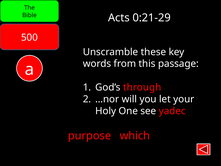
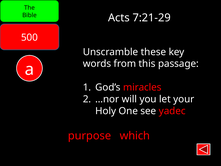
0:21-29: 0:21-29 -> 7:21-29
through: through -> miracles
